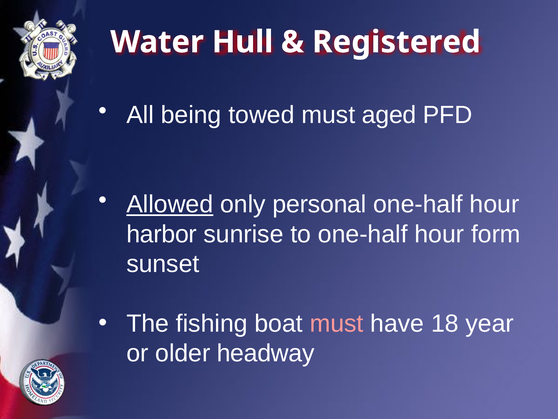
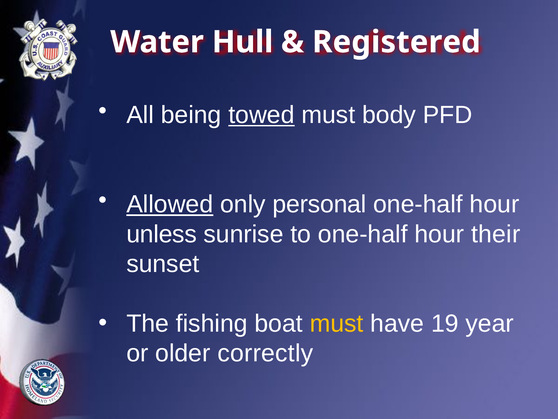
towed underline: none -> present
aged: aged -> body
harbor: harbor -> unless
form: form -> their
must at (337, 323) colour: pink -> yellow
18: 18 -> 19
headway: headway -> correctly
